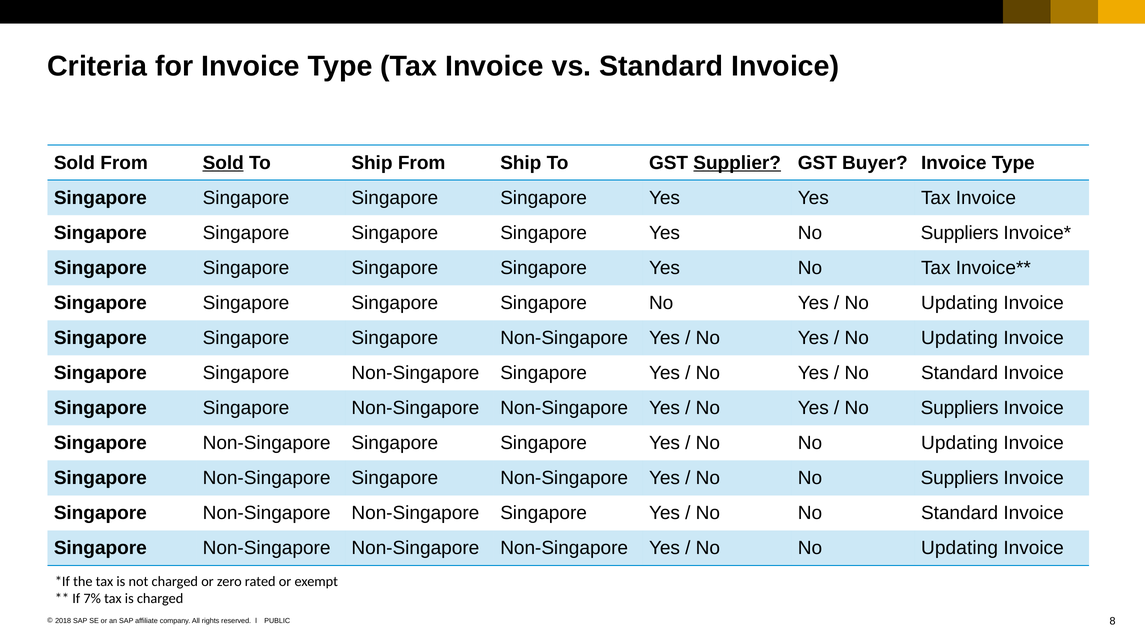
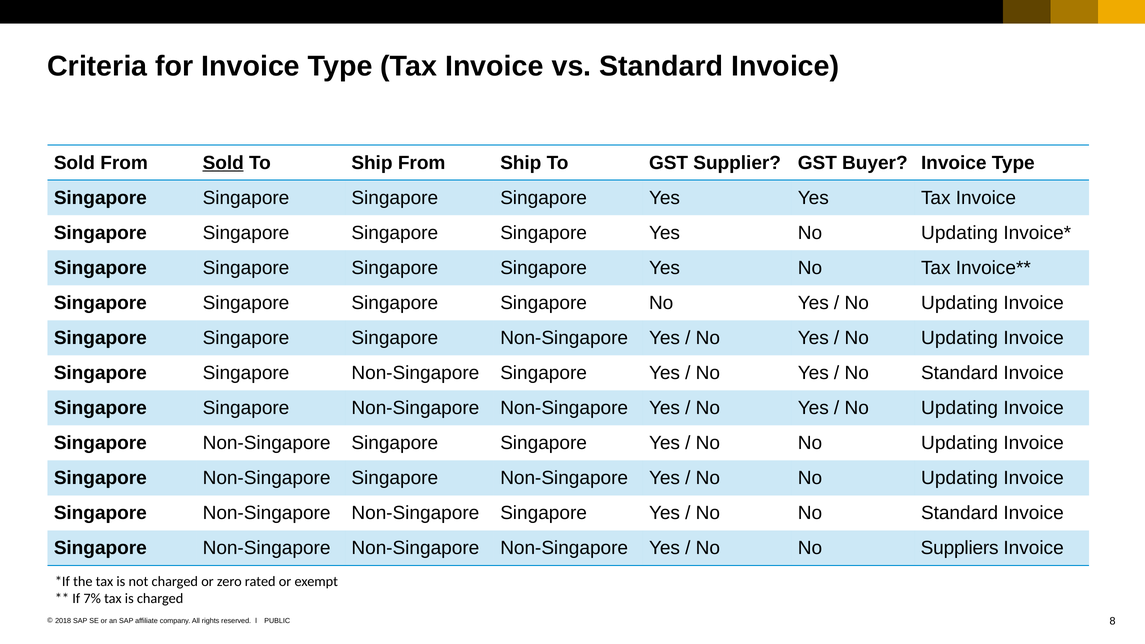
Supplier underline: present -> none
Yes No Suppliers: Suppliers -> Updating
Suppliers at (960, 408): Suppliers -> Updating
Suppliers at (960, 478): Suppliers -> Updating
Updating at (960, 548): Updating -> Suppliers
